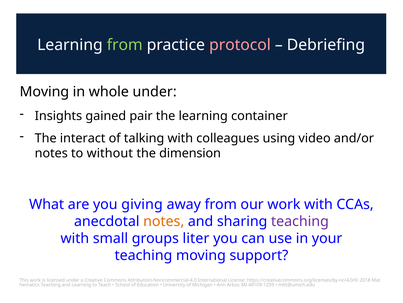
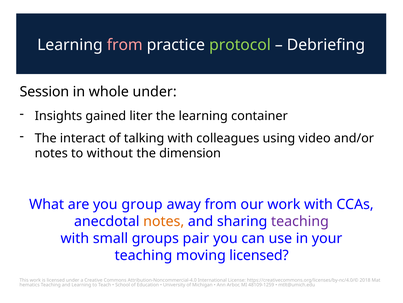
from at (125, 45) colour: light green -> pink
protocol colour: pink -> light green
Moving at (44, 92): Moving -> Session
pair: pair -> liter
giving: giving -> group
liter: liter -> pair
moving support: support -> licensed
